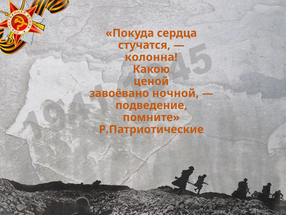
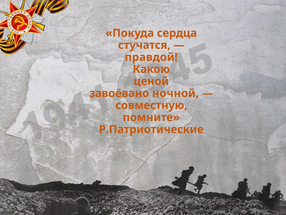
колонна: колонна -> правдой
подведение: подведение -> совместную
